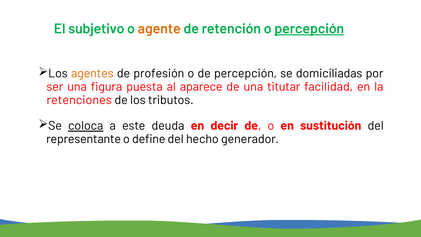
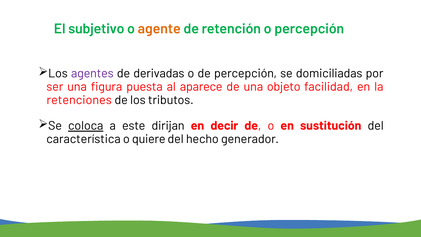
percepción at (309, 29) underline: present -> none
agentes colour: orange -> purple
profesión: profesión -> derivadas
titutar: titutar -> objeto
deuda: deuda -> dirijan
representante: representante -> característica
define: define -> quiere
